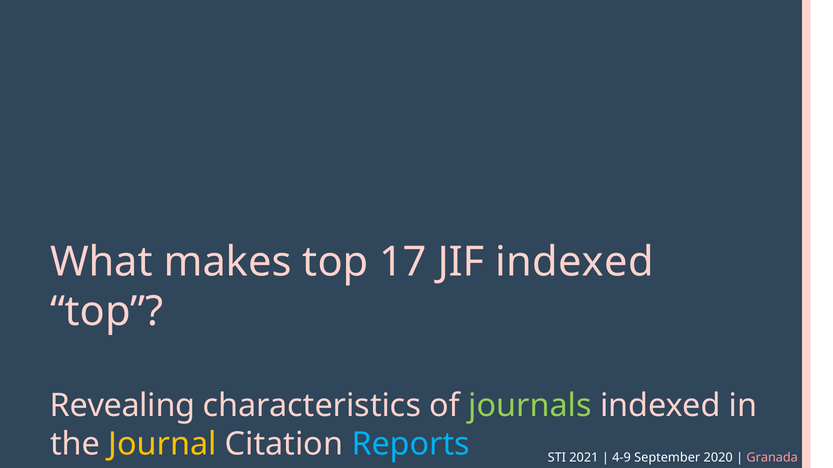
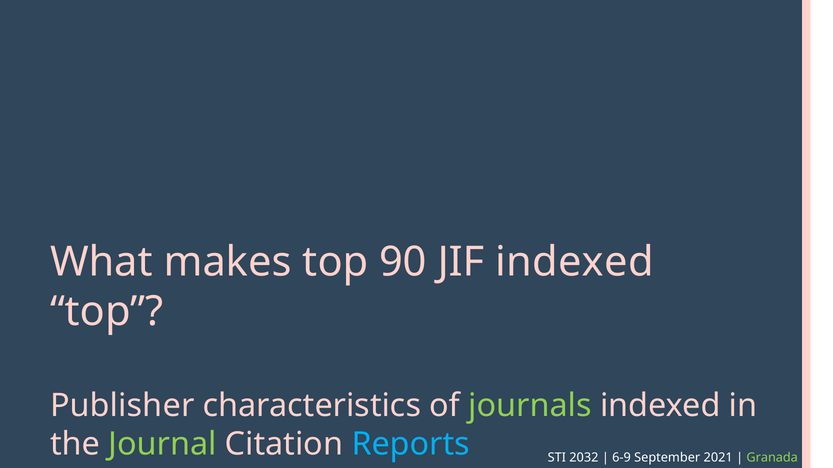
17: 17 -> 90
Revealing: Revealing -> Publisher
Journal colour: yellow -> light green
2021: 2021 -> 2032
4-9: 4-9 -> 6-9
2020: 2020 -> 2021
Granada colour: pink -> light green
